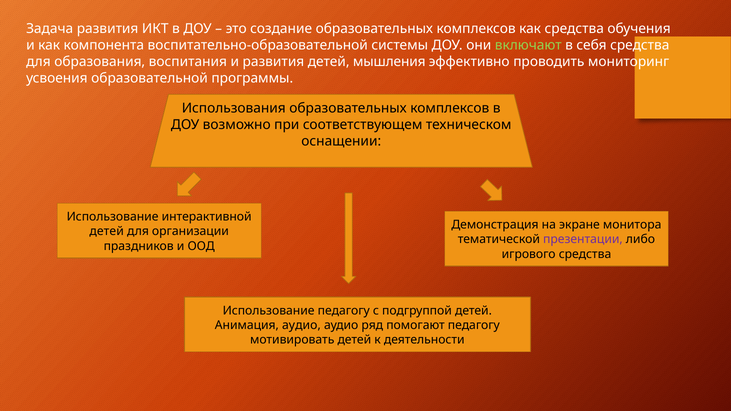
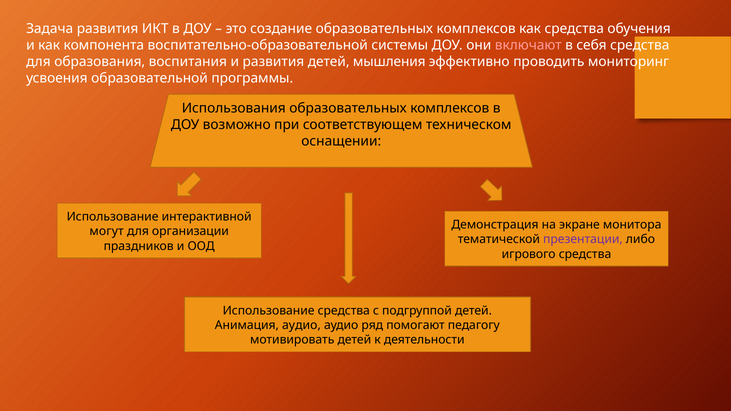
включают colour: light green -> pink
детей at (107, 232): детей -> могут
Использование педагогу: педагогу -> средства
